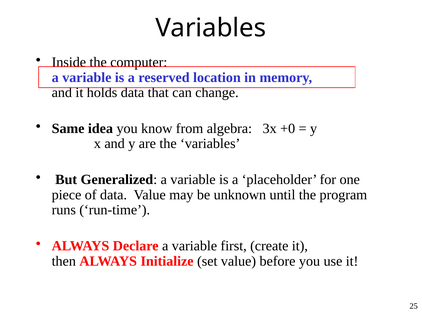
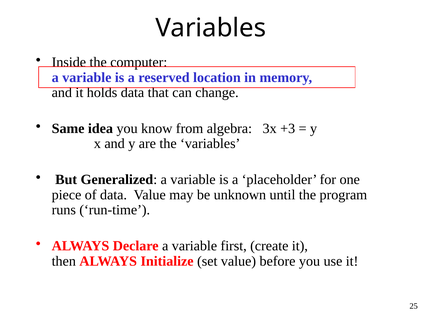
+0: +0 -> +3
